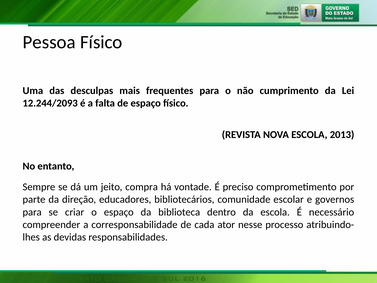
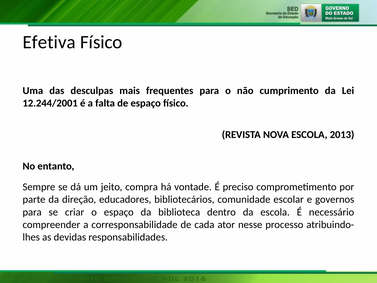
Pessoa: Pessoa -> Efetiva
12.244/2093: 12.244/2093 -> 12.244/2001
